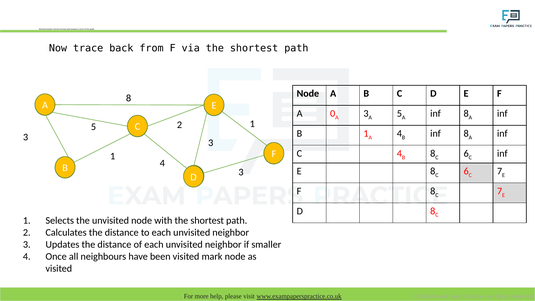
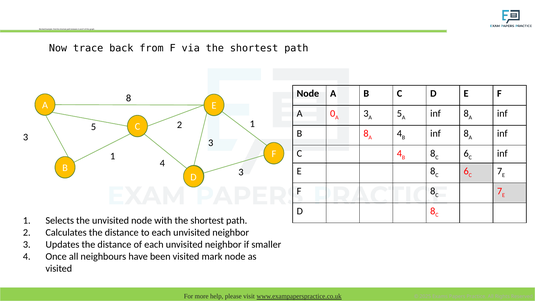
1 at (366, 134): 1 -> 8
